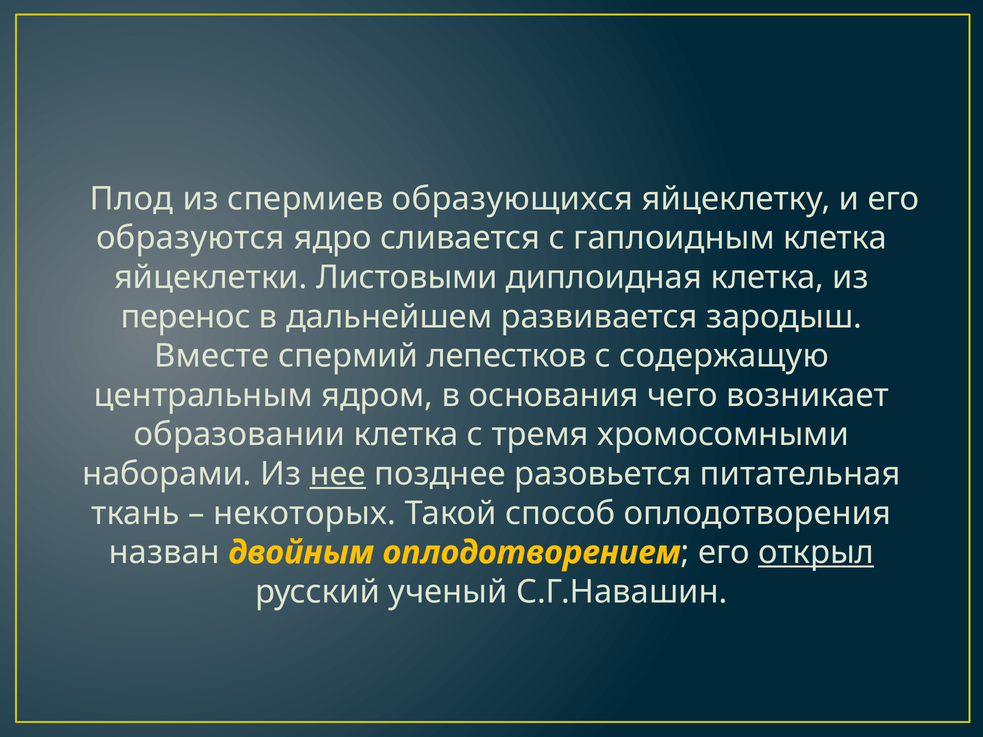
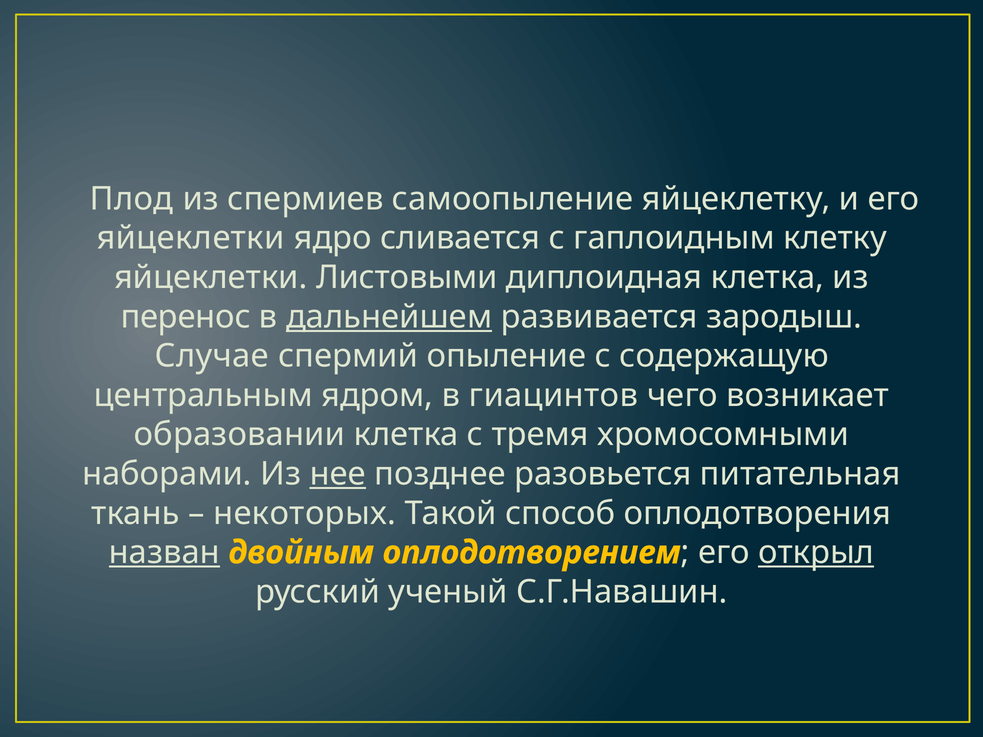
образующихся: образующихся -> самоопыление
образуются at (191, 238): образуются -> яйцеклетки
гаплоидным клетка: клетка -> клетку
дальнейшем underline: none -> present
Вместе: Вместе -> Случае
лепестков: лепестков -> опыление
основания: основания -> гиацинтов
назван underline: none -> present
